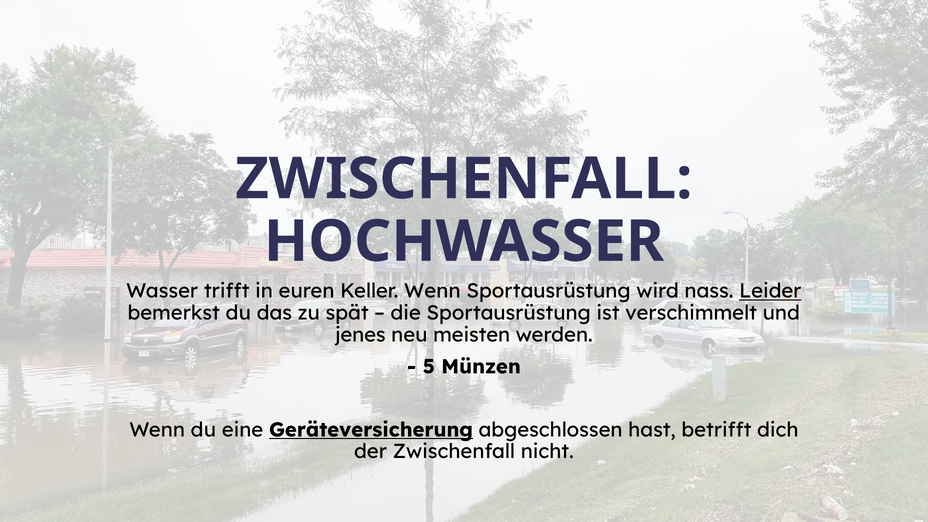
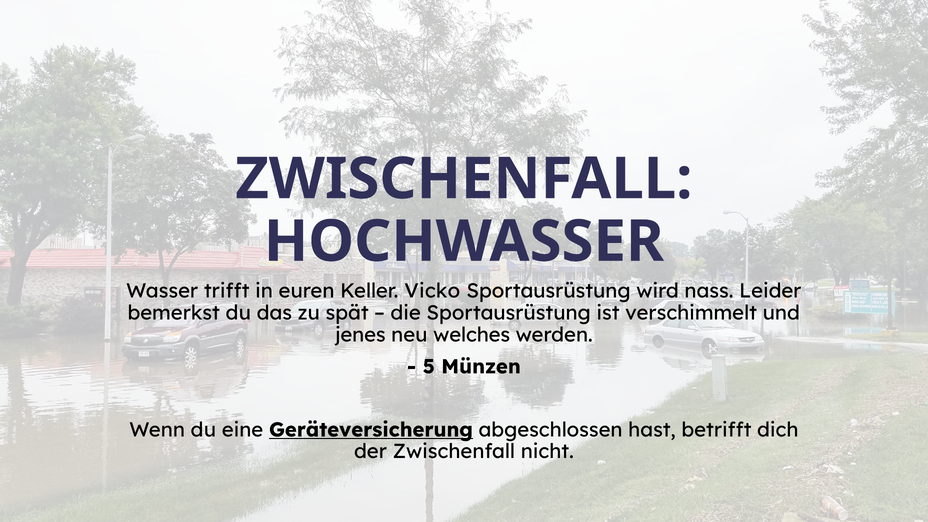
Keller Wenn: Wenn -> Vicko
Leider underline: present -> none
meisten: meisten -> welches
